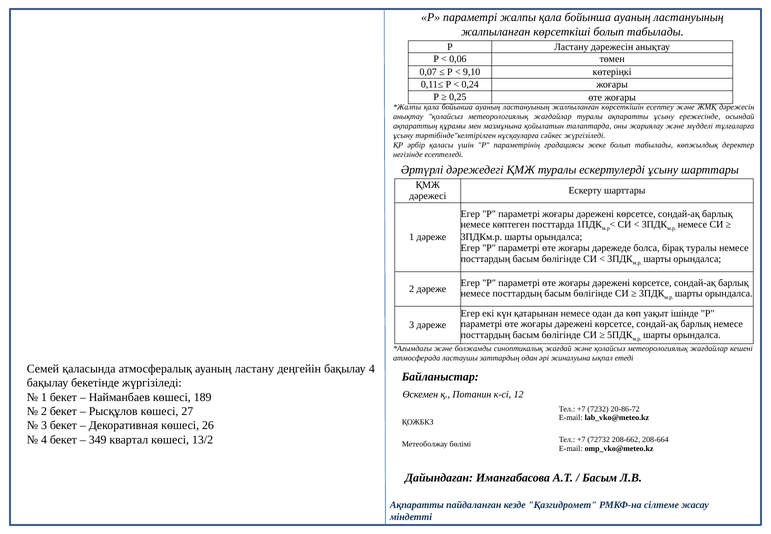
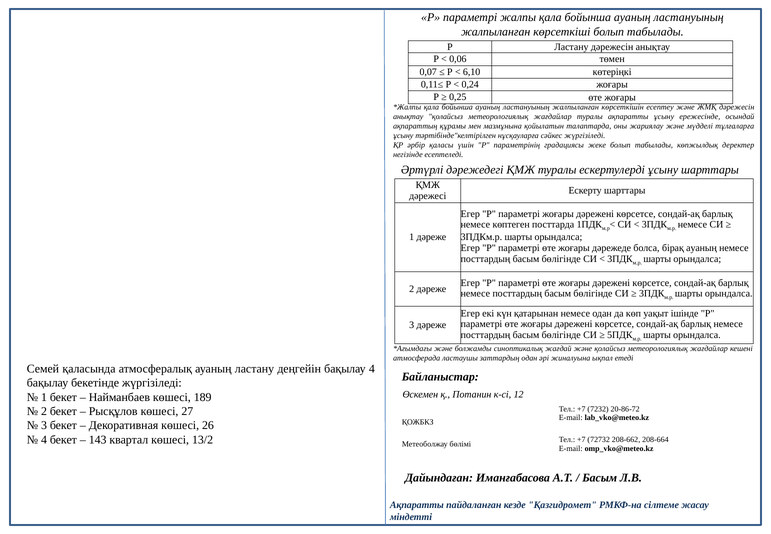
9,10: 9,10 -> 6,10
бірақ туралы: туралы -> ауаның
349: 349 -> 143
